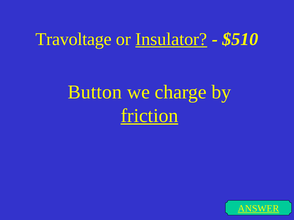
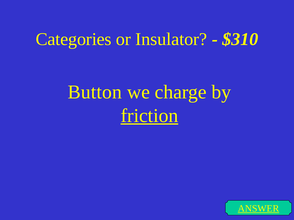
Travoltage: Travoltage -> Categories
Insulator underline: present -> none
$510: $510 -> $310
